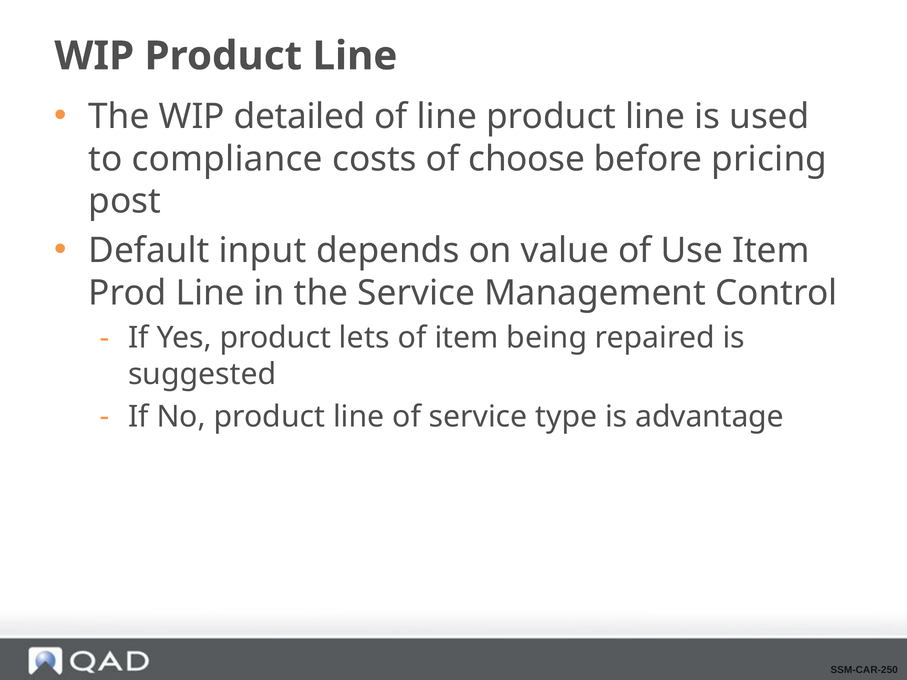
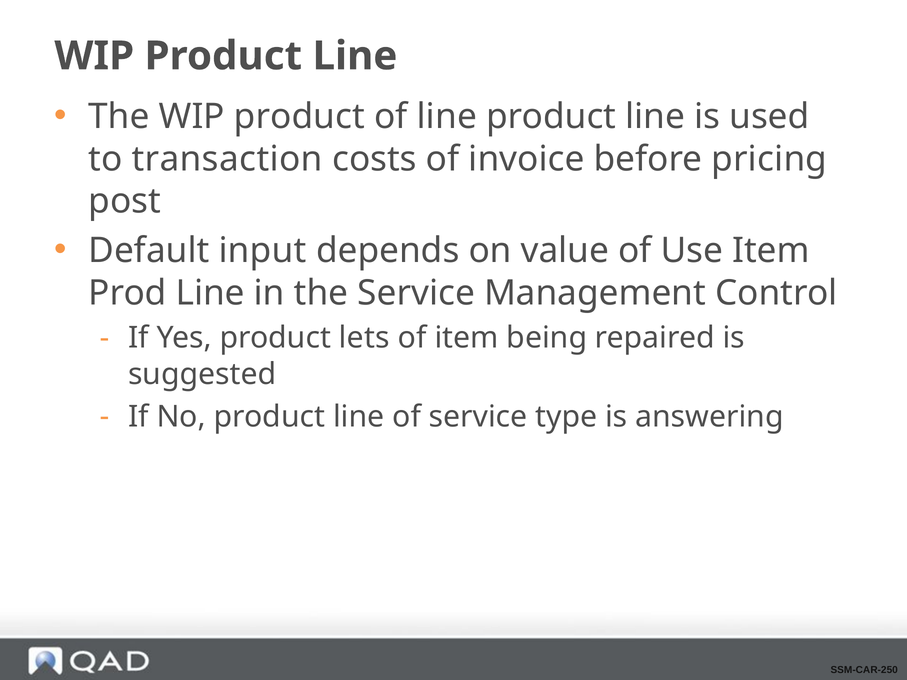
The WIP detailed: detailed -> product
compliance: compliance -> transaction
choose: choose -> invoice
advantage: advantage -> answering
